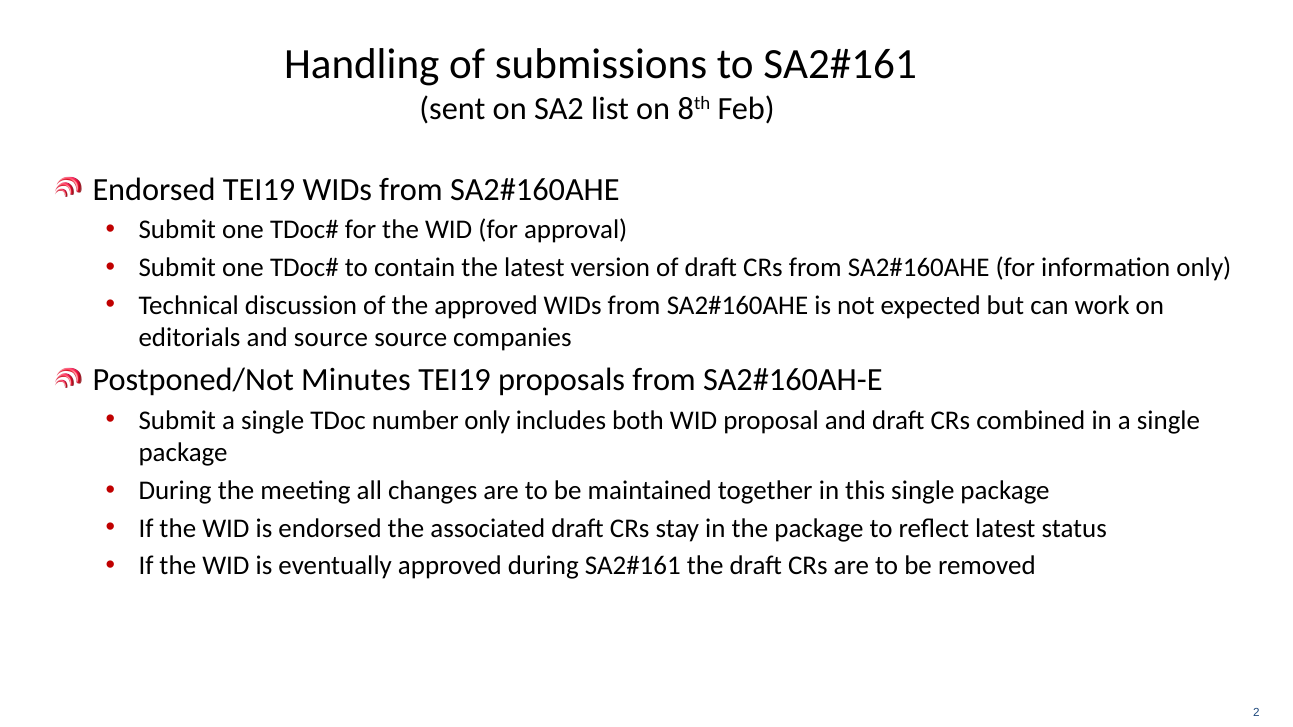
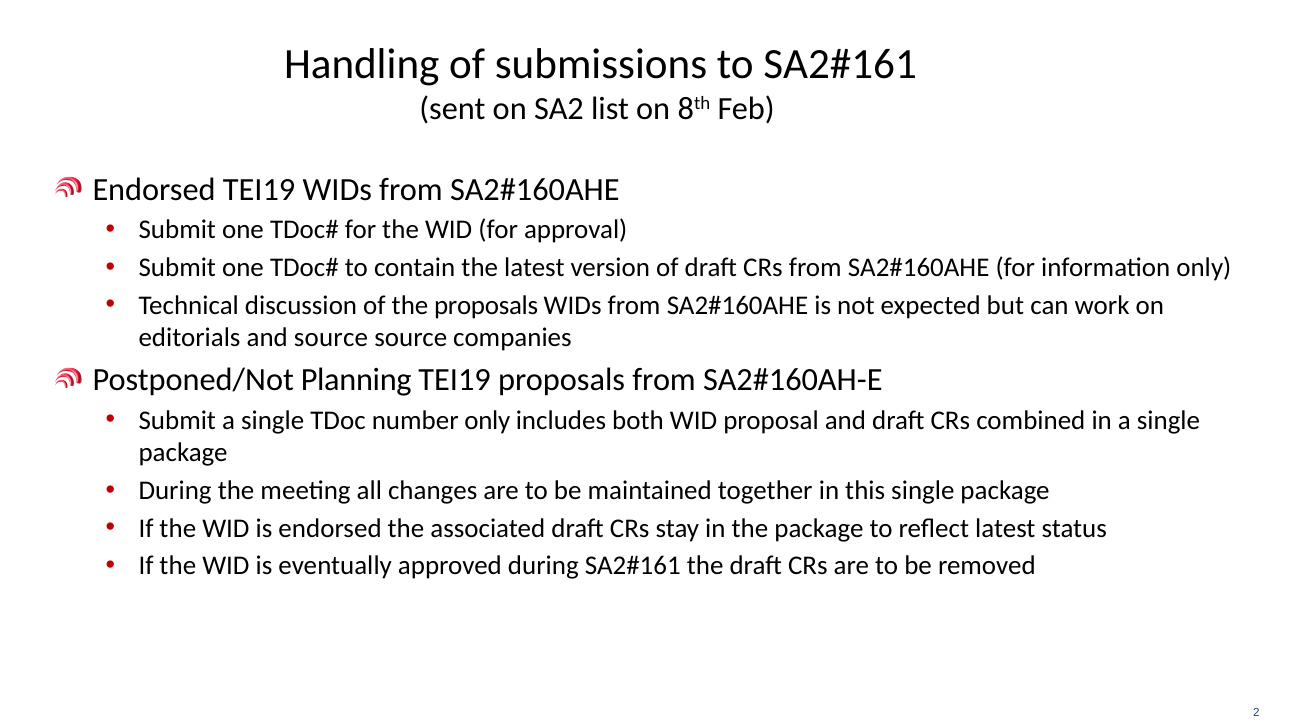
the approved: approved -> proposals
Minutes: Minutes -> Planning
